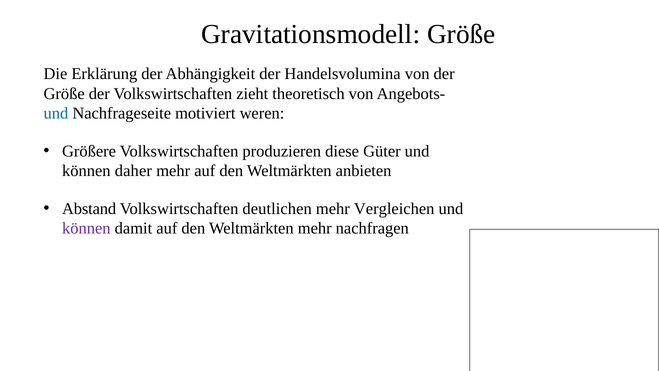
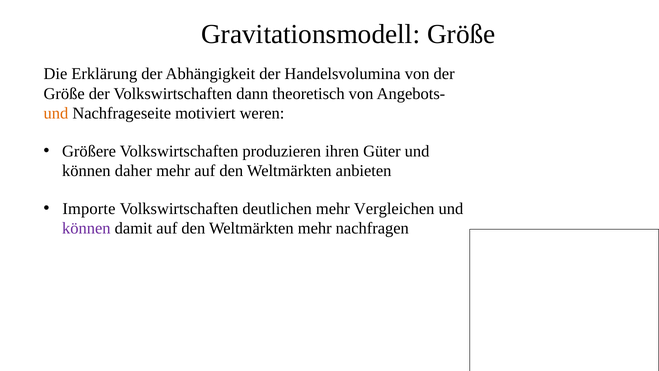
zieht: zieht -> dann
und at (56, 113) colour: blue -> orange
diese: diese -> ihren
Abstand: Abstand -> Importe
